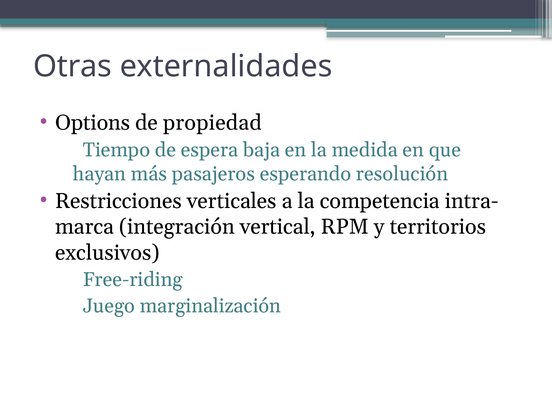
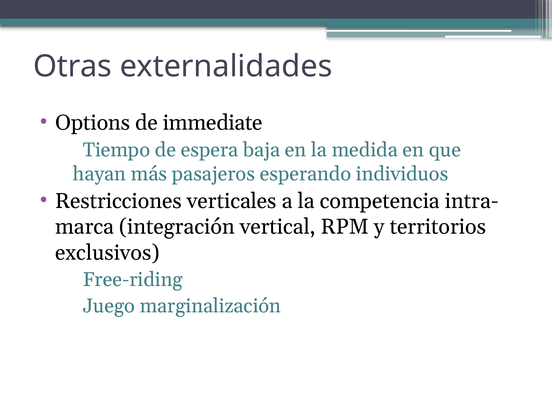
propiedad: propiedad -> immediate
resolución: resolución -> individuos
